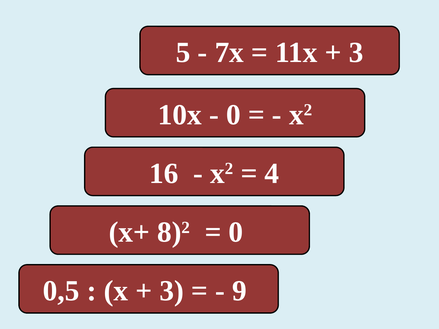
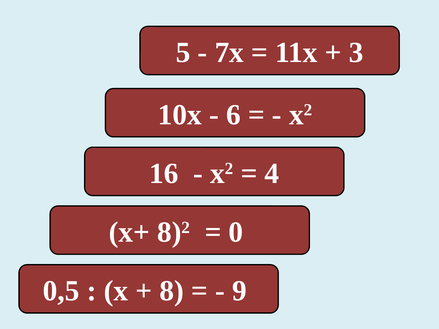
0 at (233, 115): 0 -> 6
3 at (172, 291): 3 -> 8
